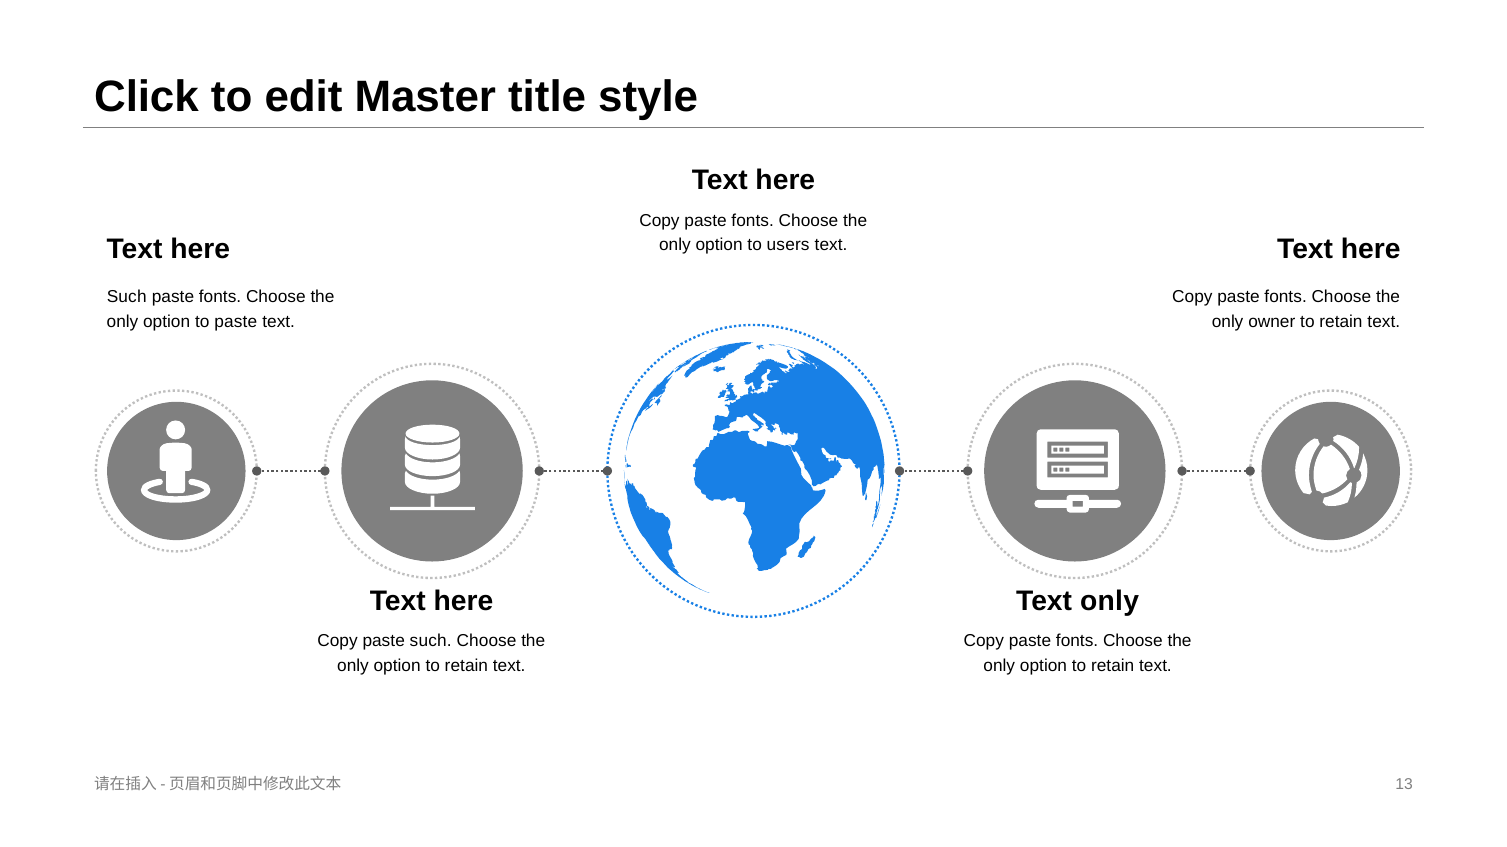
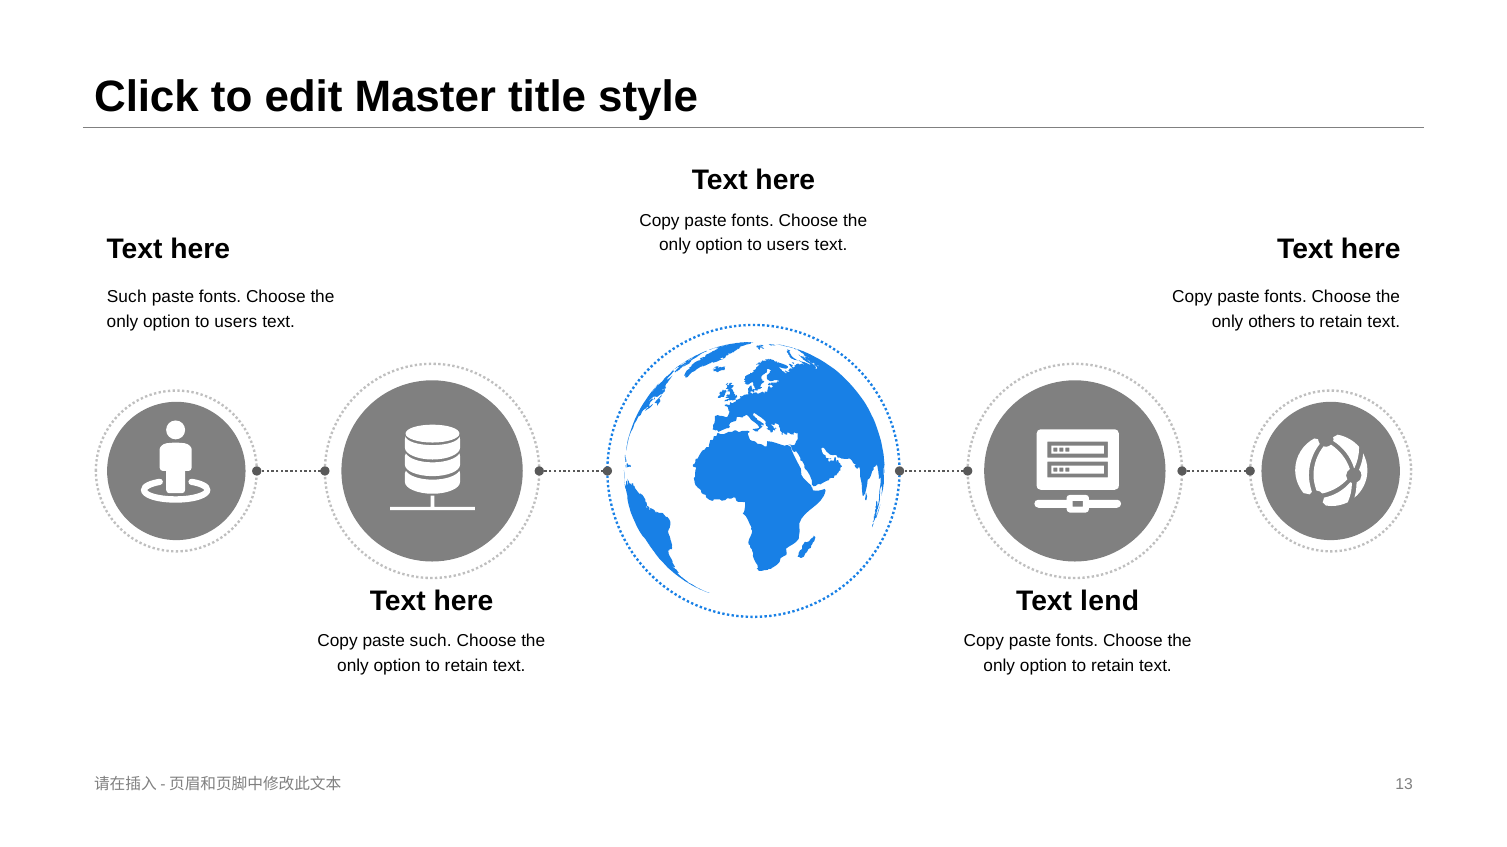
paste at (236, 322): paste -> users
owner: owner -> others
Text only: only -> lend
